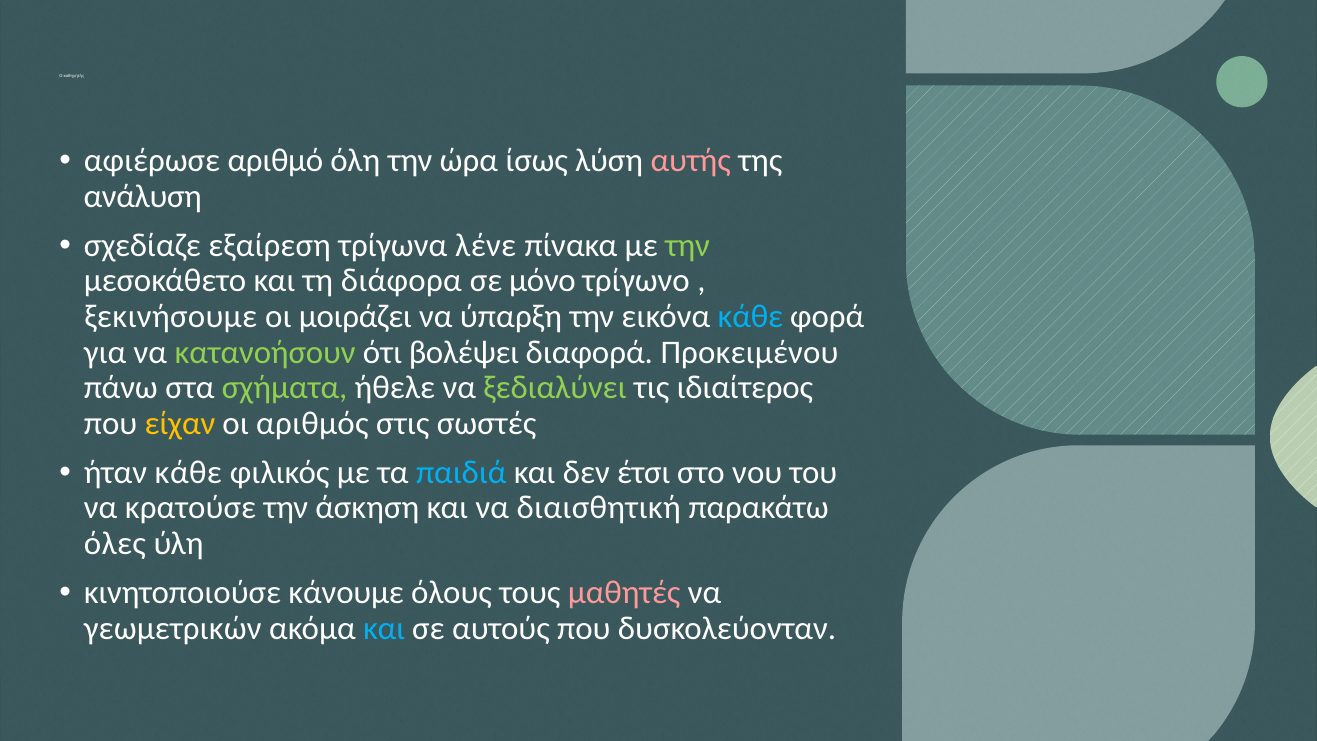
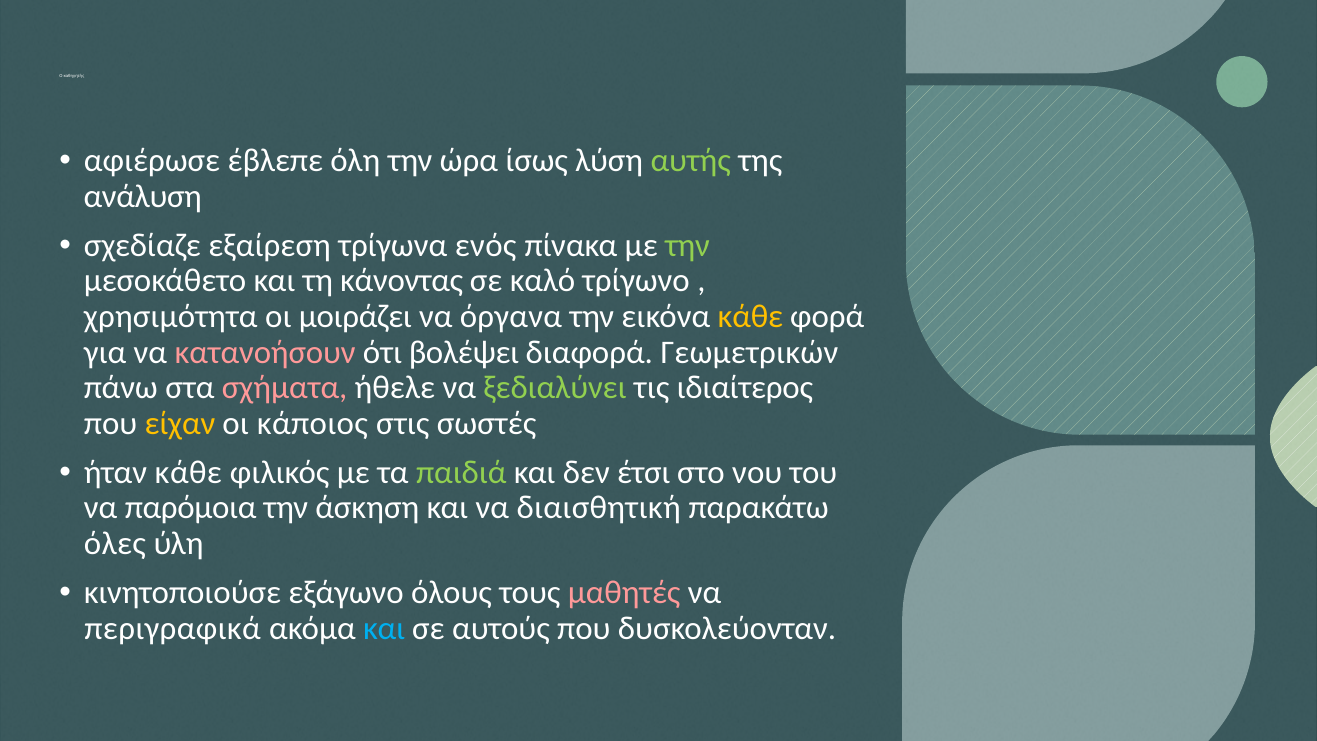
αριθμό: αριθμό -> έβλεπε
αυτής colour: pink -> light green
λένε: λένε -> ενός
διάφορα: διάφορα -> κάνοντας
μόνο: μόνο -> καλό
ξεκινήσουμε: ξεκινήσουμε -> χρησιμότητα
ύπαρξη: ύπαρξη -> όργανα
κάθε at (750, 317) colour: light blue -> yellow
κατανοήσουν colour: light green -> pink
Προκειμένου: Προκειμένου -> Γεωμετρικών
σχήματα colour: light green -> pink
αριθμός: αριθμός -> κάποιος
παιδιά colour: light blue -> light green
κρατούσε: κρατούσε -> παρόμοια
κάνουμε: κάνουμε -> εξάγωνο
γεωμετρικών: γεωμετρικών -> περιγραφικά
